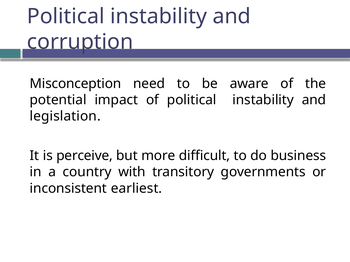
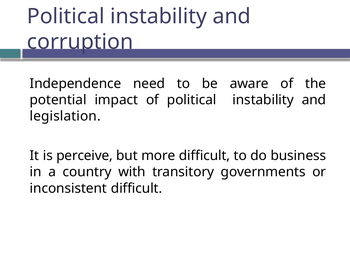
Misconception: Misconception -> Independence
inconsistent earliest: earliest -> difficult
